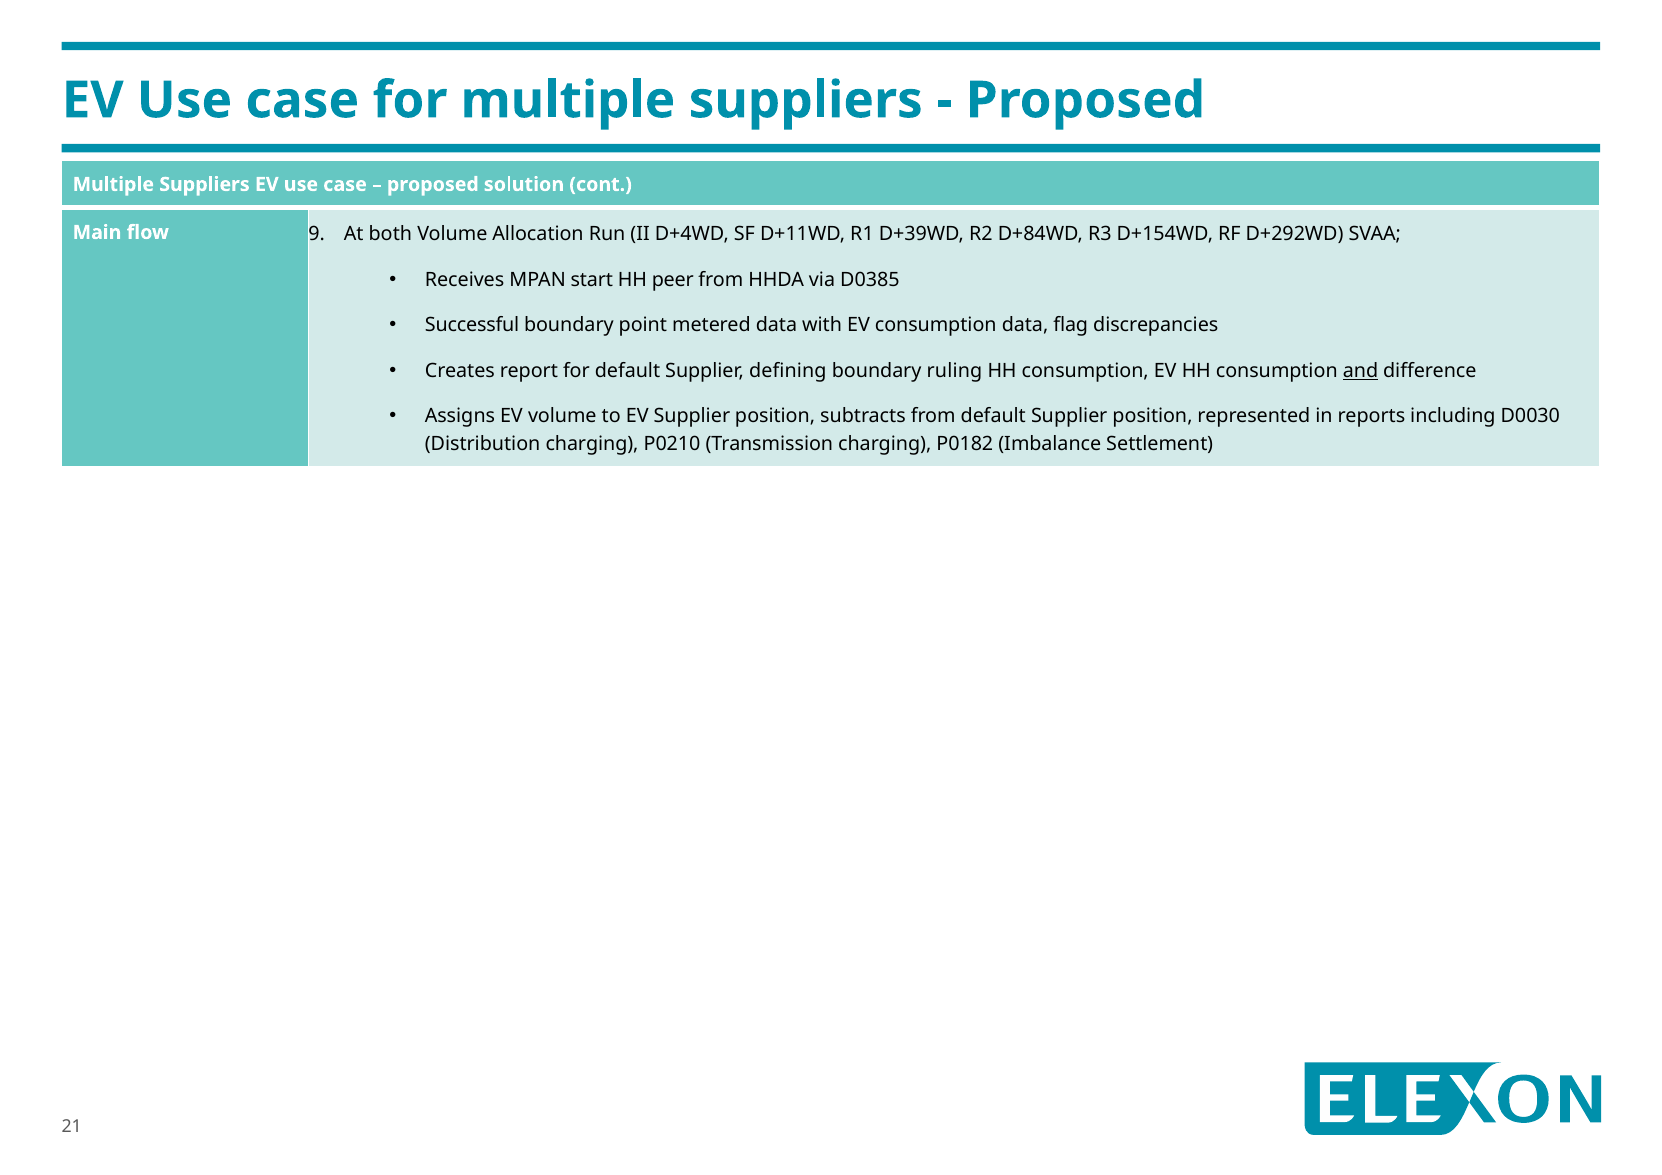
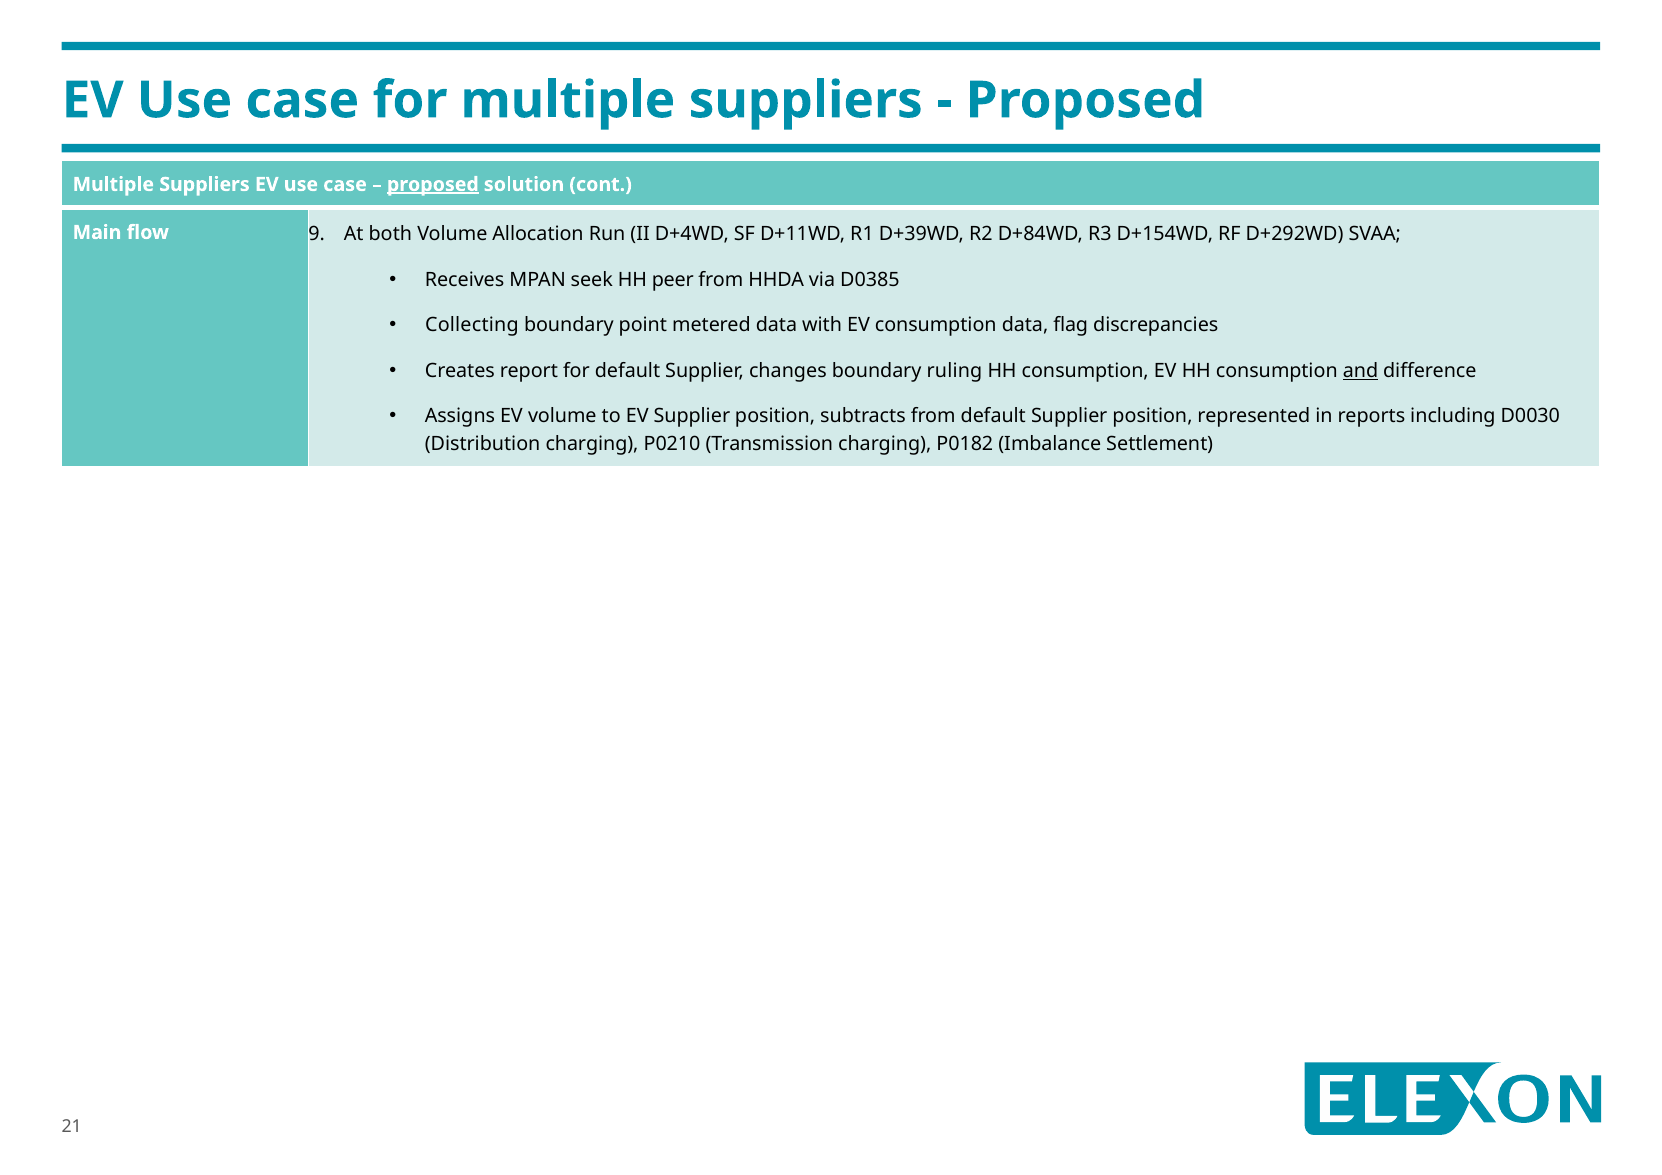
proposed at (433, 185) underline: none -> present
start: start -> seek
Successful: Successful -> Collecting
defining: defining -> changes
